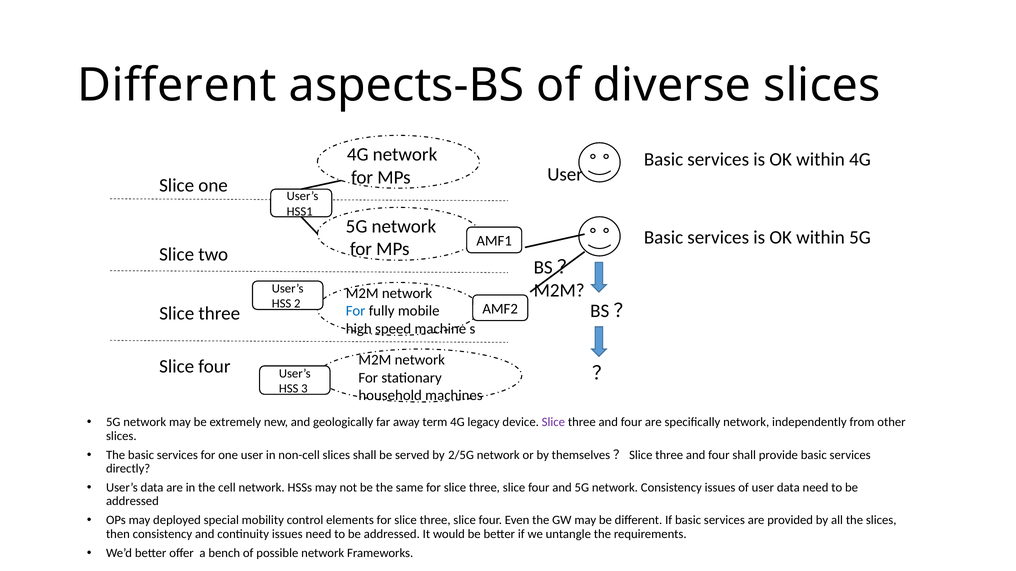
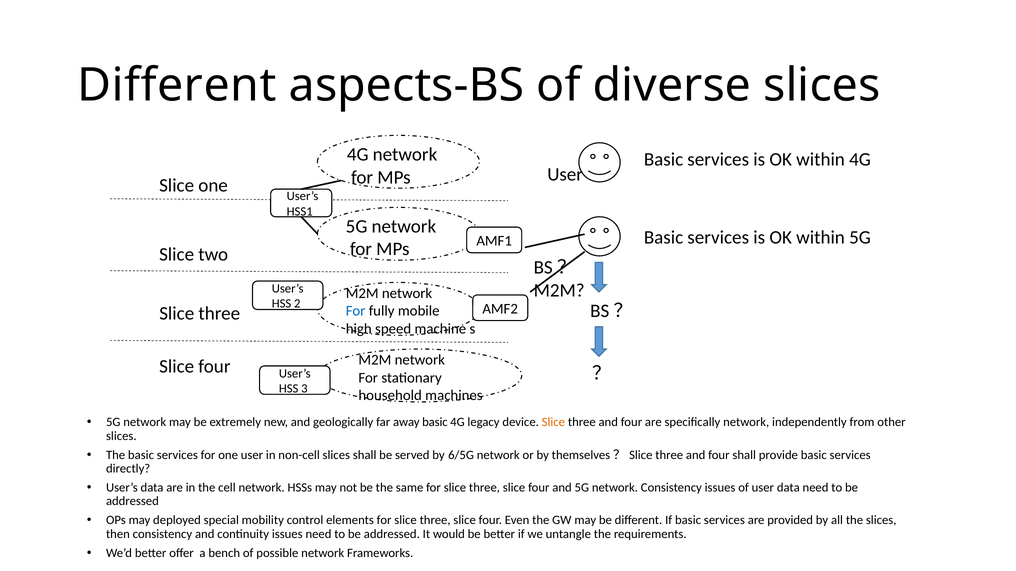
away term: term -> basic
Slice at (553, 423) colour: purple -> orange
2/5G: 2/5G -> 6/5G
